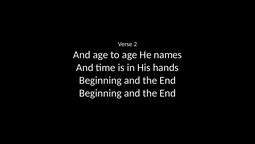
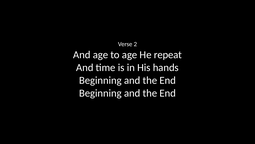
names: names -> repeat
